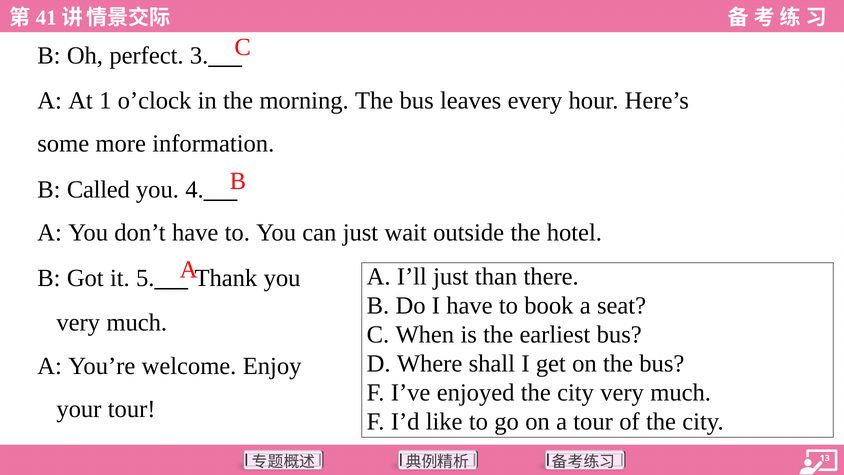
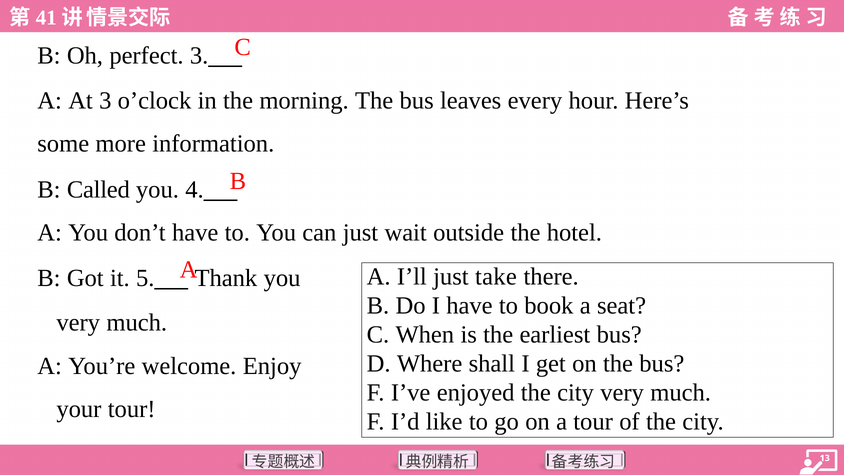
At 1: 1 -> 3
than: than -> take
